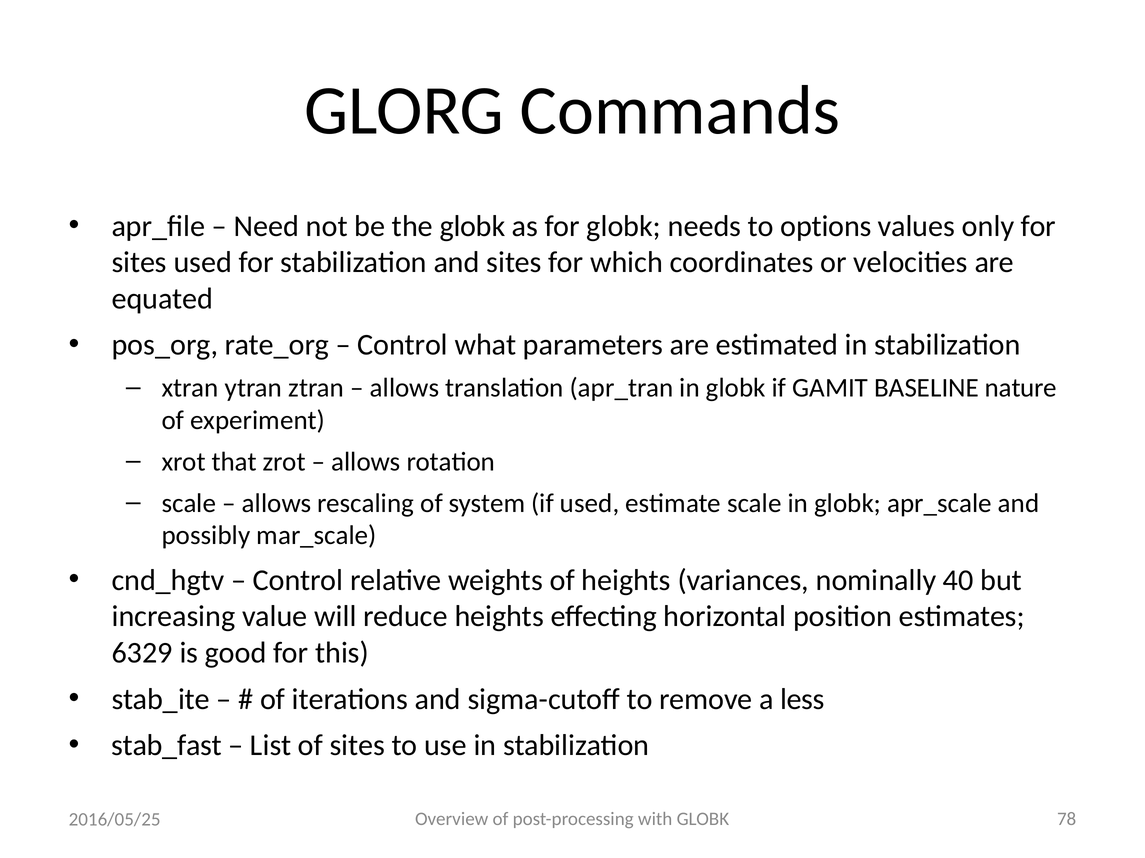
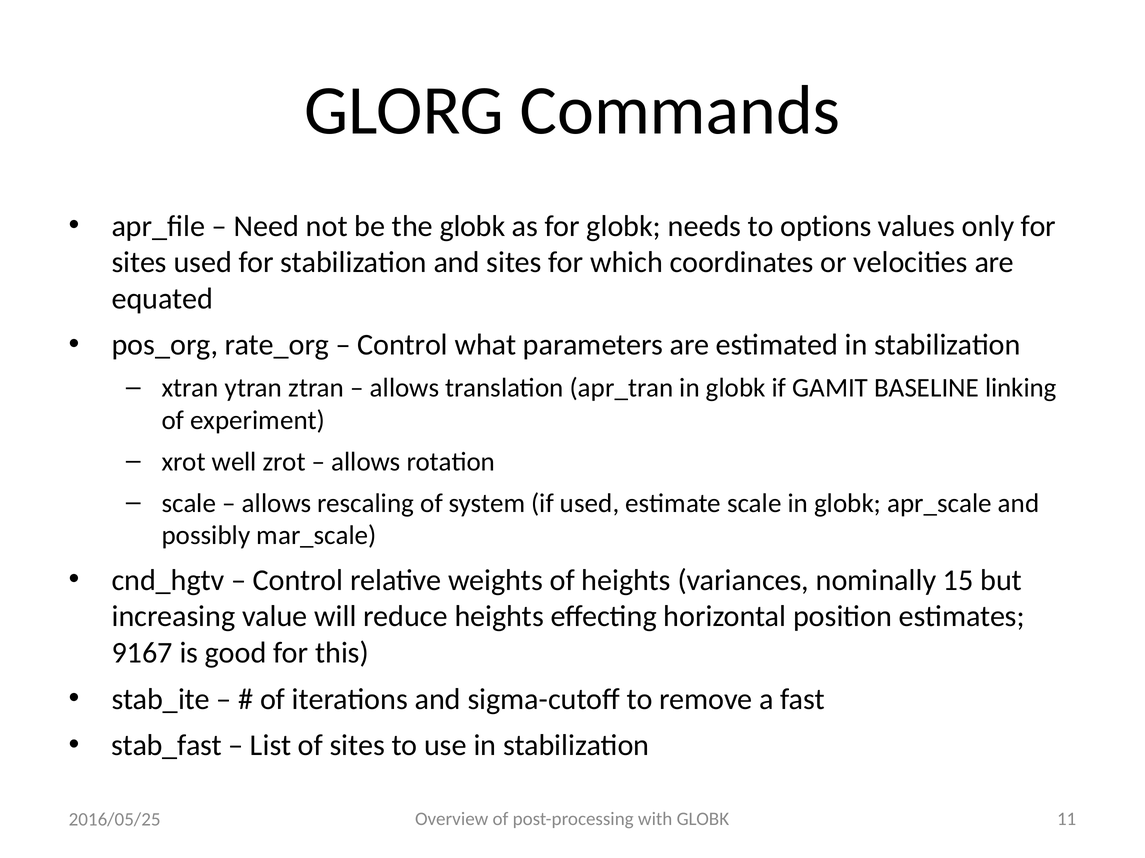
nature: nature -> linking
that: that -> well
40: 40 -> 15
6329: 6329 -> 9167
less: less -> fast
78: 78 -> 11
